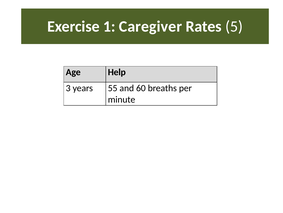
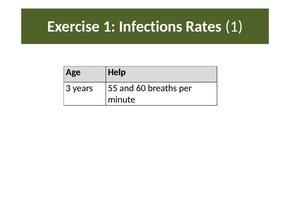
Caregiver: Caregiver -> Infections
Rates 5: 5 -> 1
